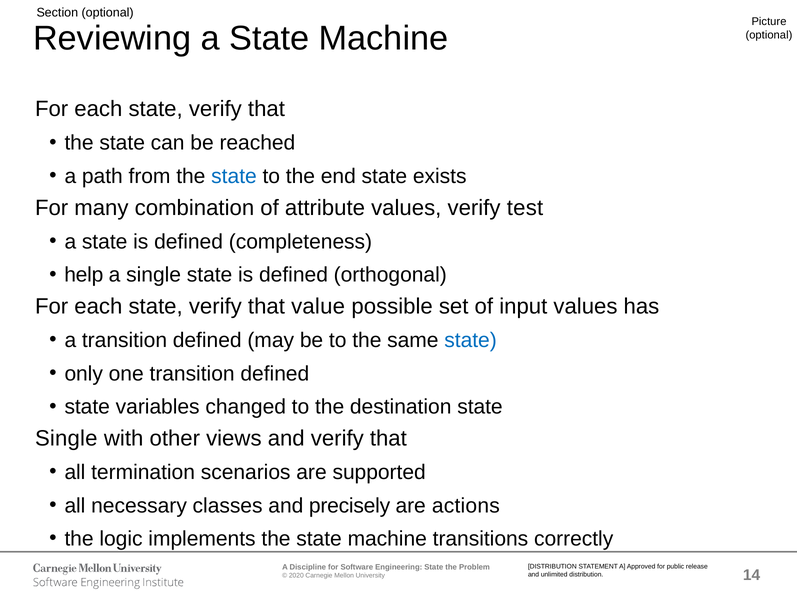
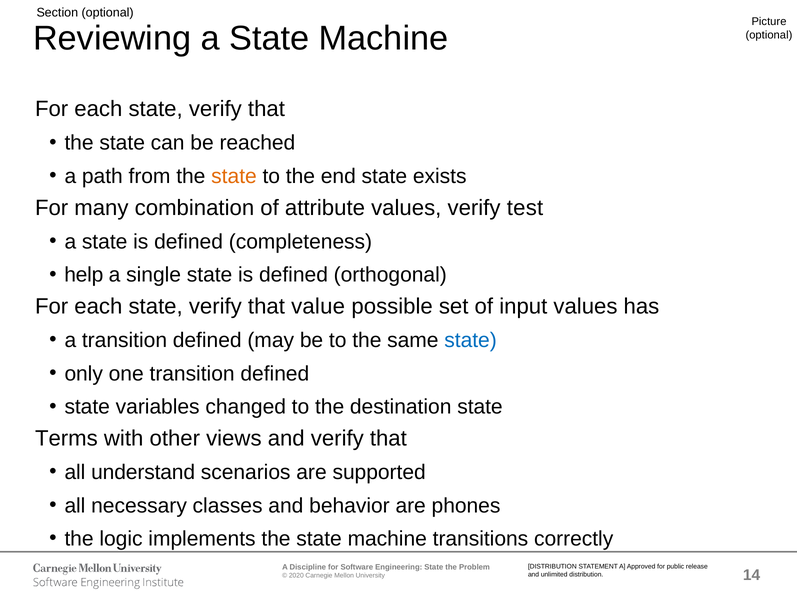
state at (234, 176) colour: blue -> orange
Single at (66, 438): Single -> Terms
termination: termination -> understand
precisely: precisely -> behavior
actions: actions -> phones
